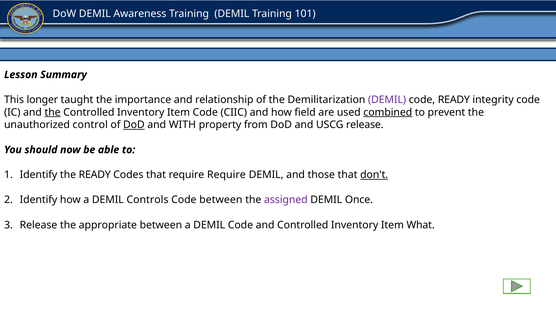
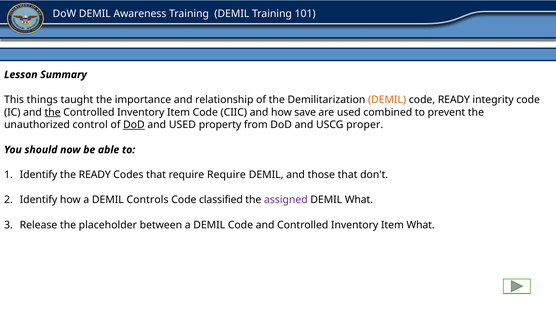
longer: longer -> things
DEMIL at (387, 100) colour: purple -> orange
field: field -> save
combined underline: present -> none
and WITH: WITH -> USED
USCG release: release -> proper
don't underline: present -> none
Code between: between -> classified
DEMIL Once: Once -> What
appropriate: appropriate -> placeholder
